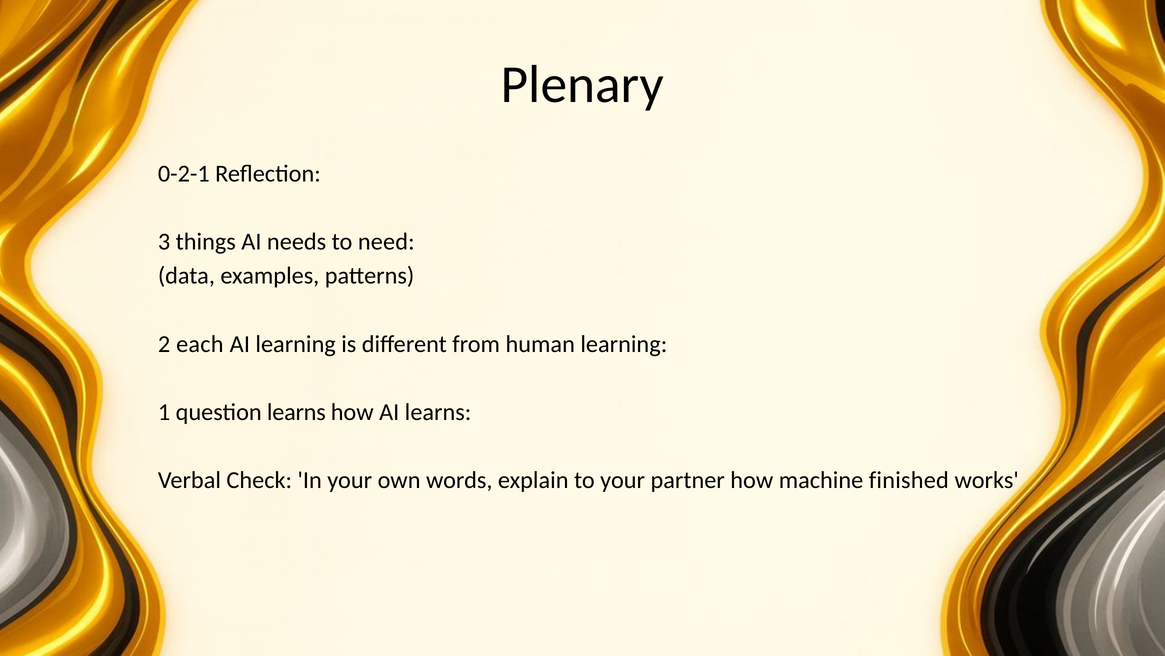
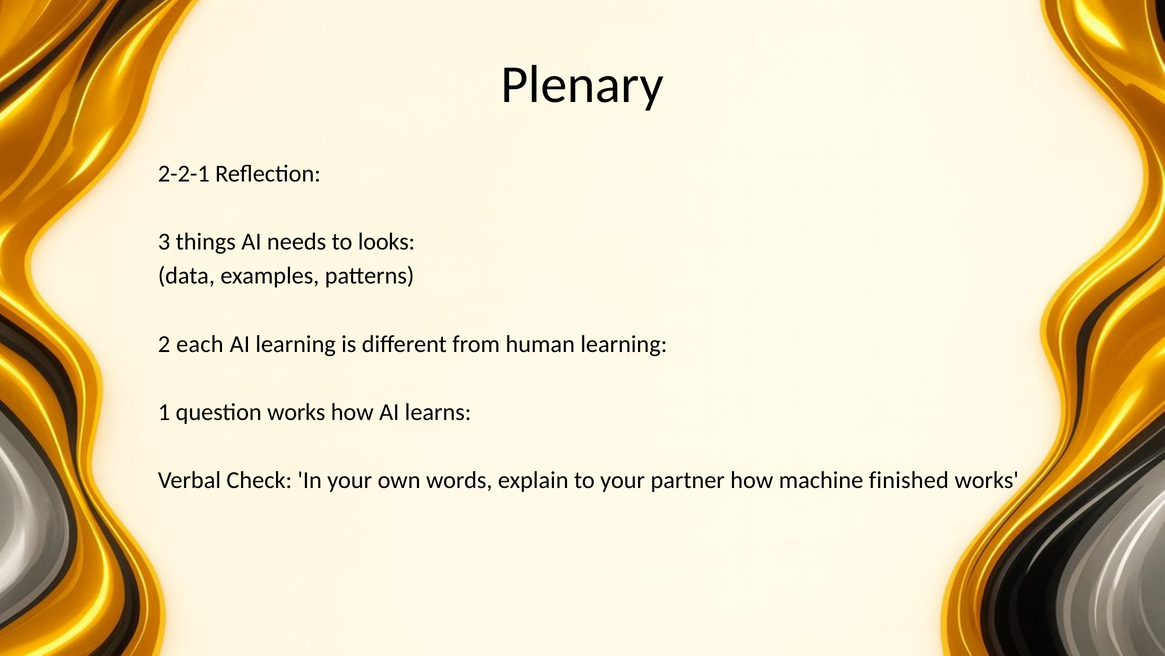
0-2-1: 0-2-1 -> 2-2-1
need: need -> looks
question learns: learns -> works
